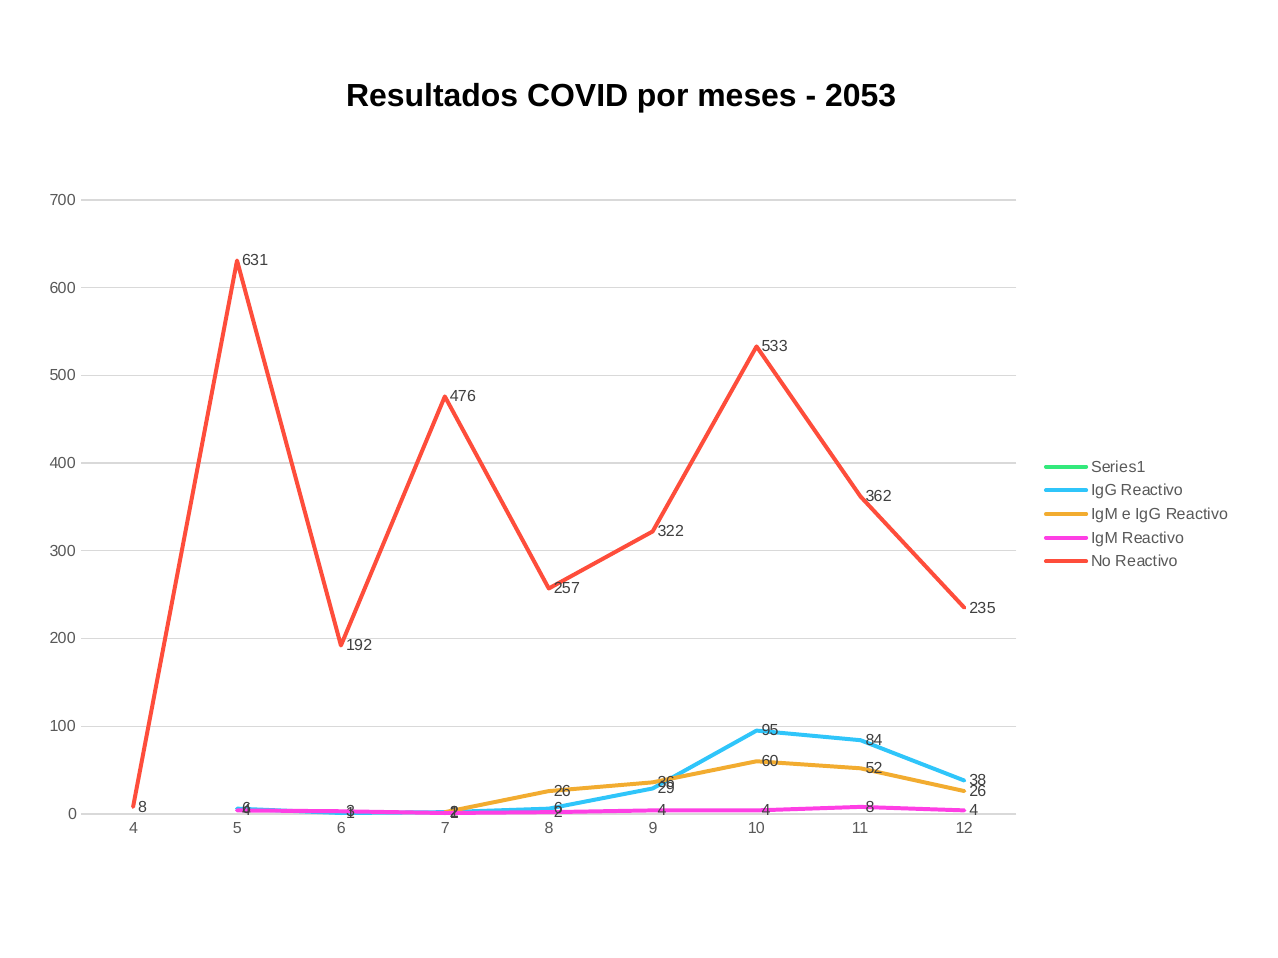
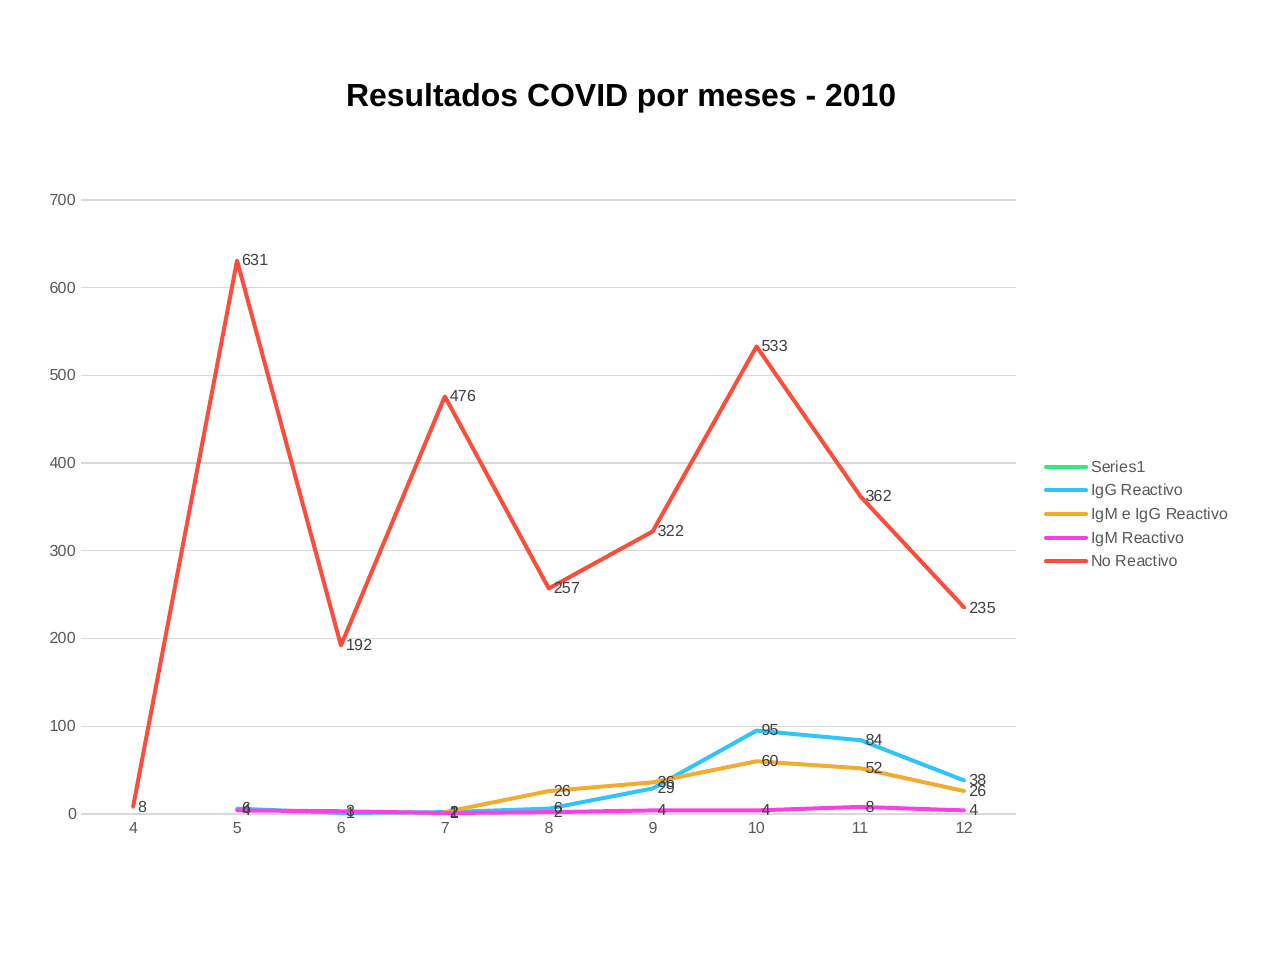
2053: 2053 -> 2010
